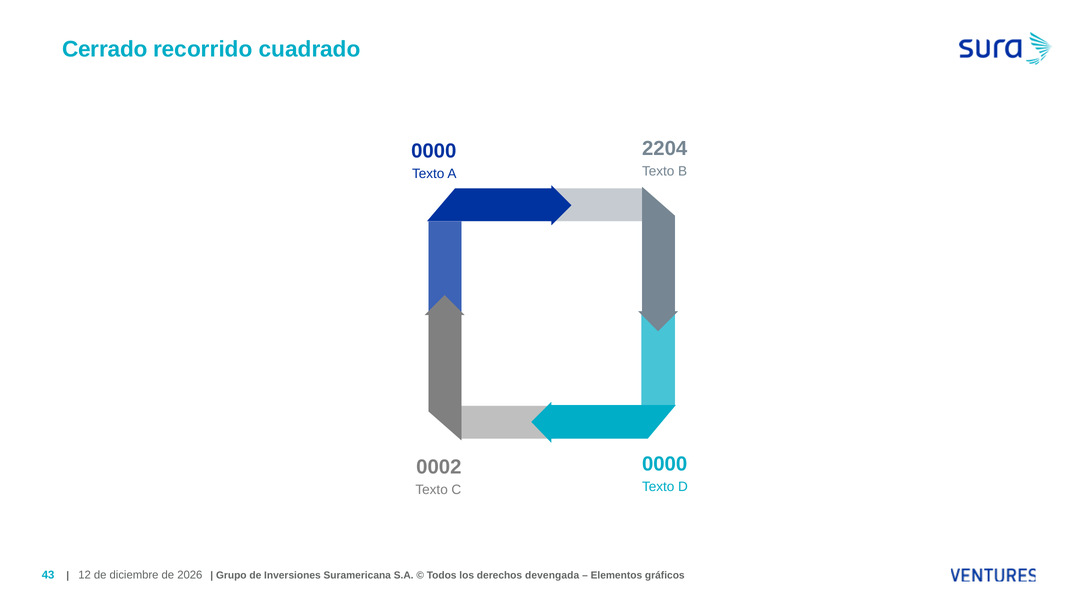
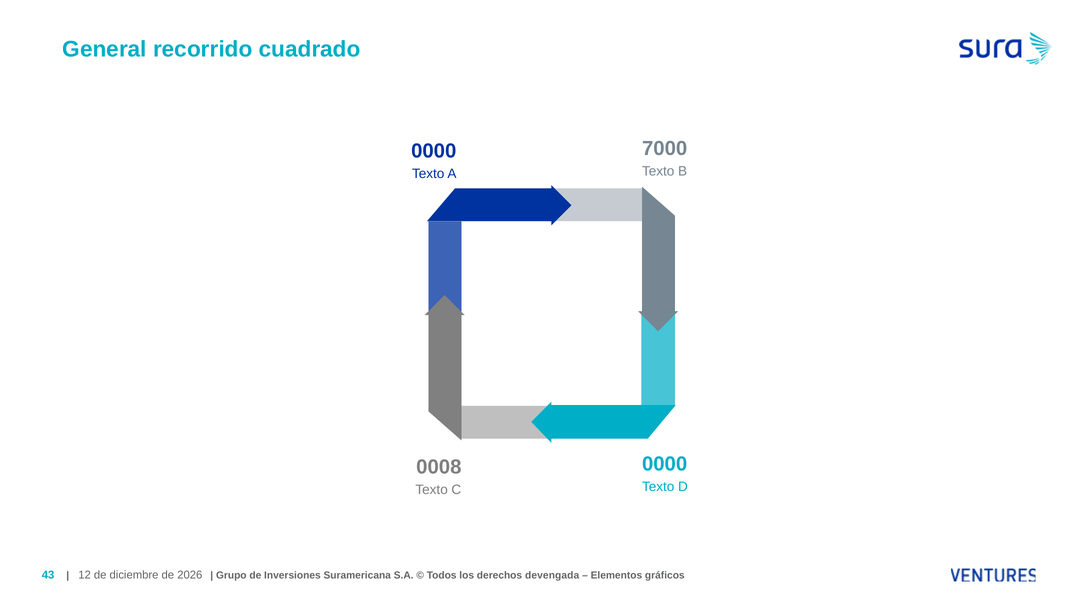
Cerrado: Cerrado -> General
2204: 2204 -> 7000
0002: 0002 -> 0008
